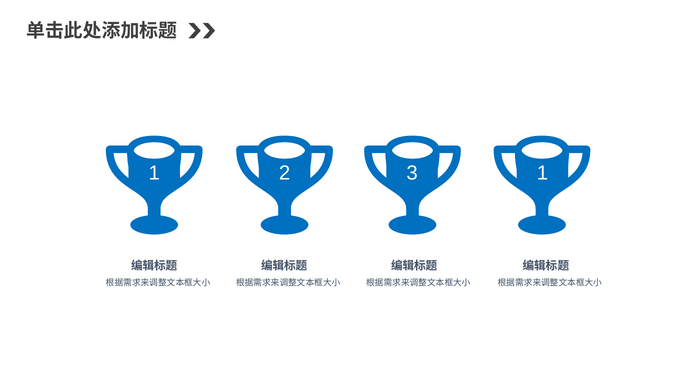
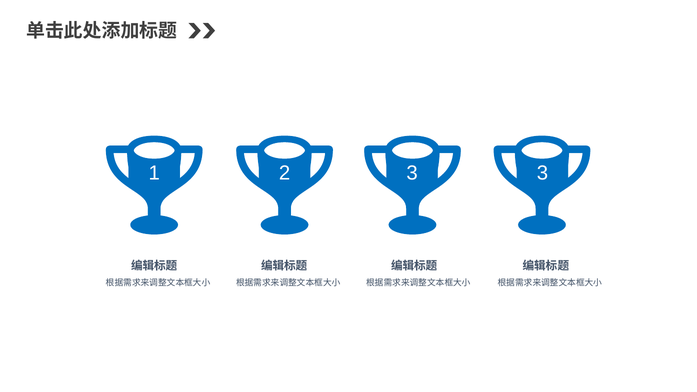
3 1: 1 -> 3
